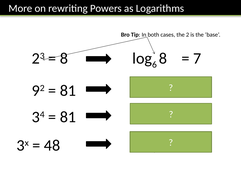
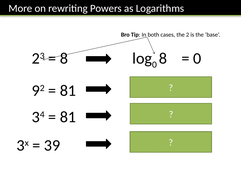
6 at (154, 65): 6 -> 0
7 at (197, 59): 7 -> 0
48: 48 -> 39
